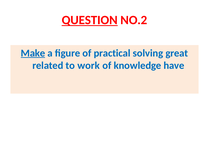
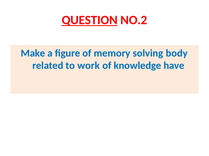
Make underline: present -> none
practical: practical -> memory
great: great -> body
